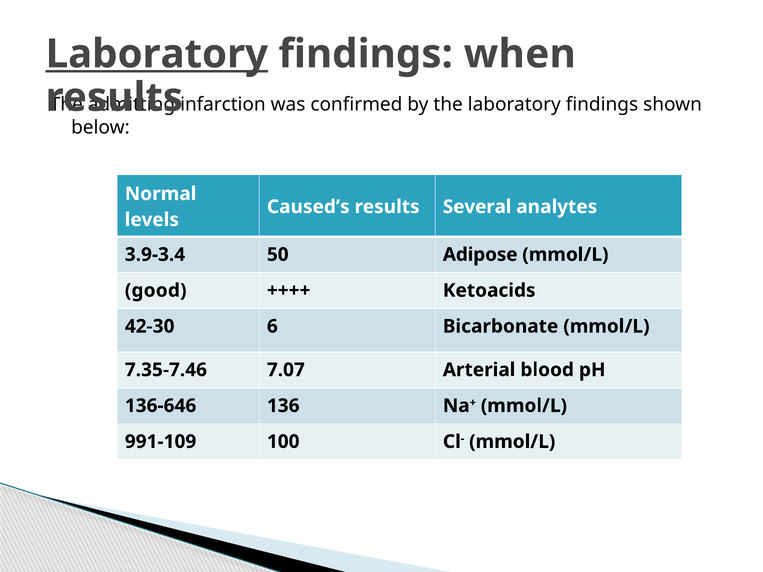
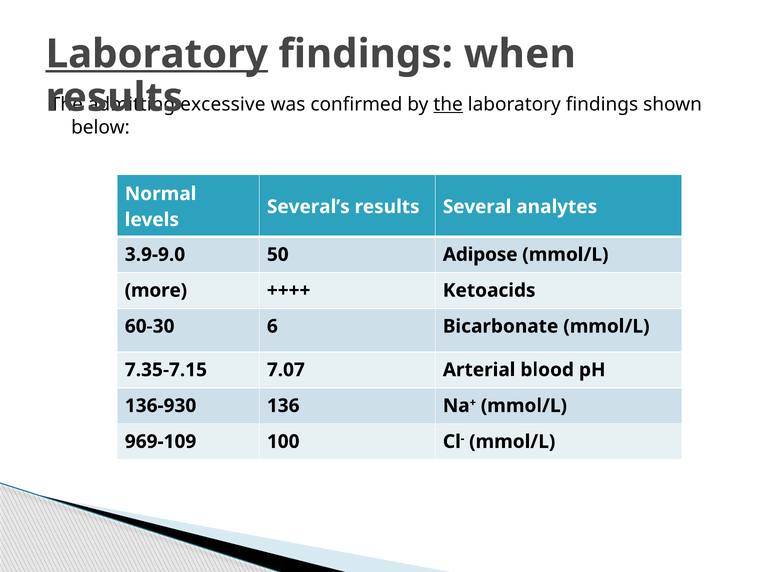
infarction: infarction -> excessive
the at (448, 104) underline: none -> present
Caused’s: Caused’s -> Several’s
3.9-3.4: 3.9-3.4 -> 3.9-9.0
good: good -> more
42-30: 42-30 -> 60-30
7.35-7.46: 7.35-7.46 -> 7.35-7.15
136-646: 136-646 -> 136-930
991-109: 991-109 -> 969-109
